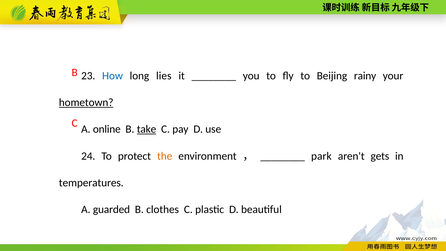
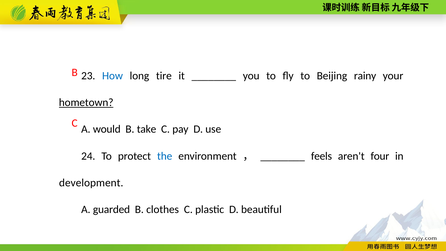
lies: lies -> tire
online: online -> would
take underline: present -> none
the colour: orange -> blue
park: park -> feels
gets: gets -> four
temperatures: temperatures -> development
